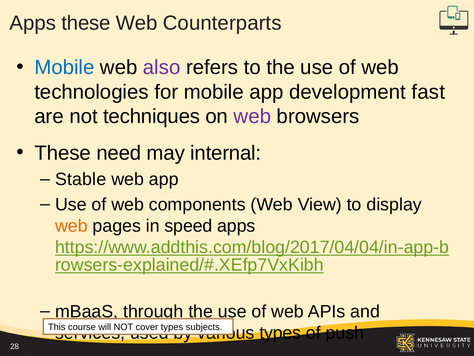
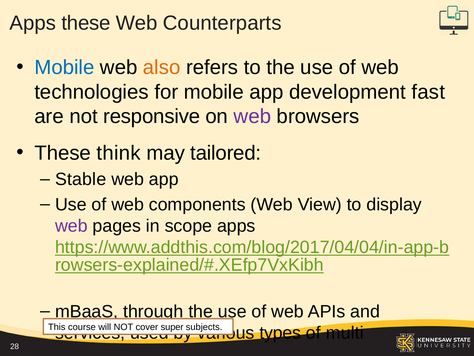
also colour: purple -> orange
techniques: techniques -> responsive
need: need -> think
internal: internal -> tailored
web at (71, 226) colour: orange -> purple
speed: speed -> scope
types at (172, 327): types -> super
push: push -> multi
